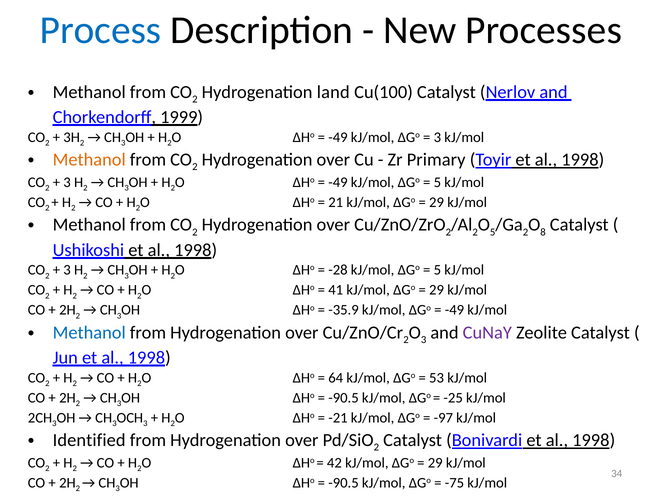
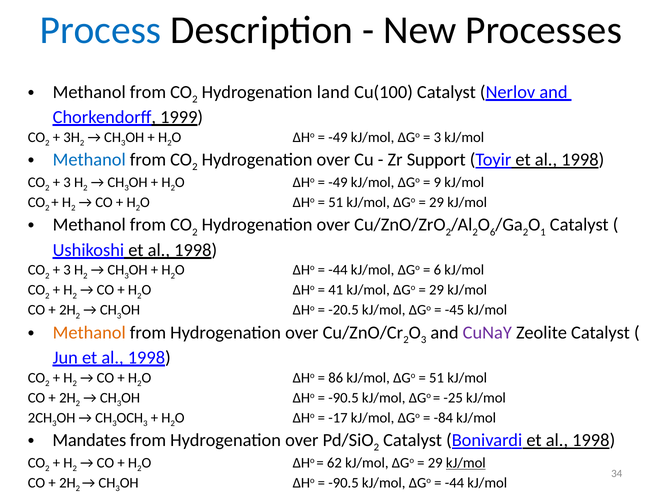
Methanol at (89, 160) colour: orange -> blue
Primary: Primary -> Support
5 at (437, 183): 5 -> 9
21 at (336, 203): 21 -> 51
5 at (493, 232): 5 -> 6
8: 8 -> 1
-28 at (338, 270): -28 -> -44
5 at (437, 270): 5 -> 6
-35.9: -35.9 -> -20.5
-49 at (454, 310): -49 -> -45
Methanol at (89, 333) colour: blue -> orange
64: 64 -> 86
53 at (437, 378): 53 -> 51
-21: -21 -> -17
-97: -97 -> -84
Identified: Identified -> Mandates
42: 42 -> 62
kJ/mol at (466, 463) underline: none -> present
-75 at (454, 483): -75 -> -44
